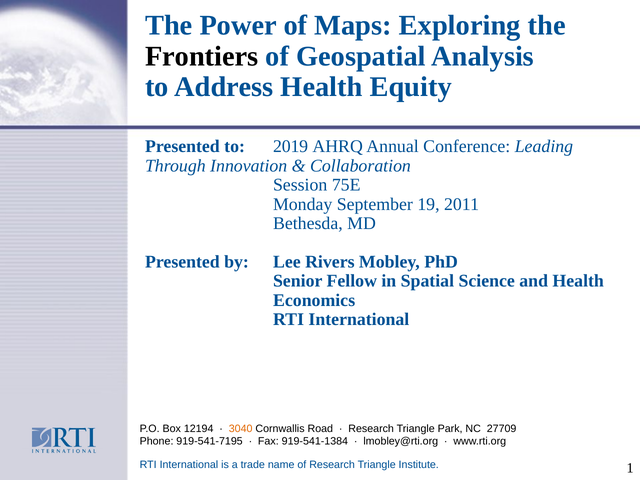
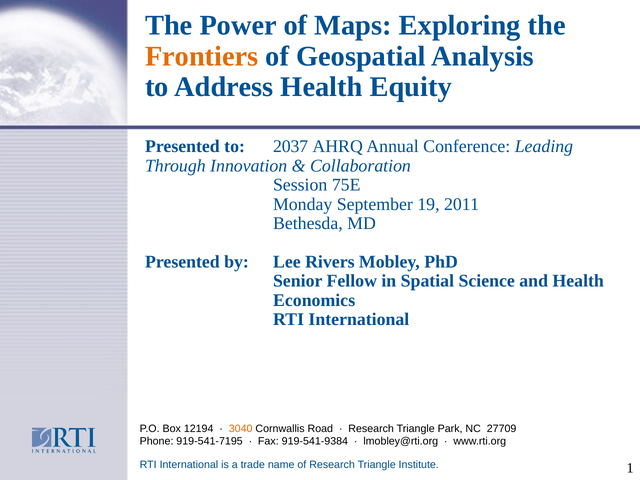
Frontiers colour: black -> orange
2019: 2019 -> 2037
919-541-1384: 919-541-1384 -> 919-541-9384
